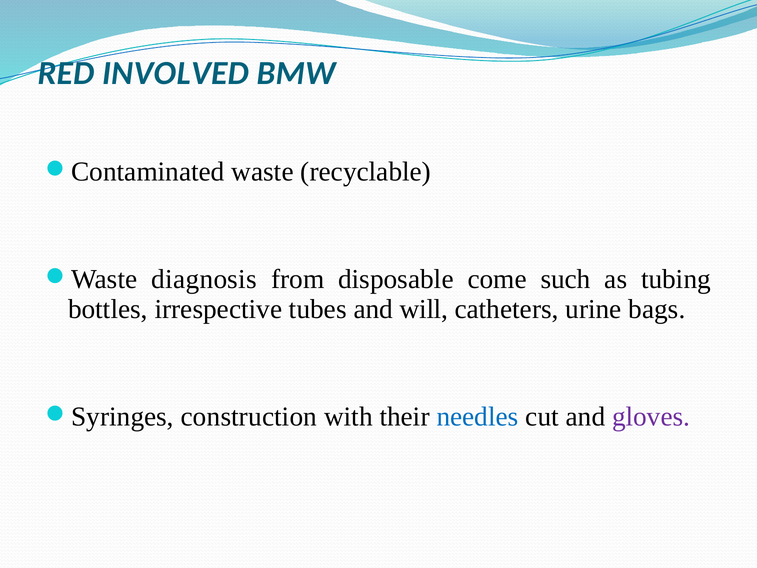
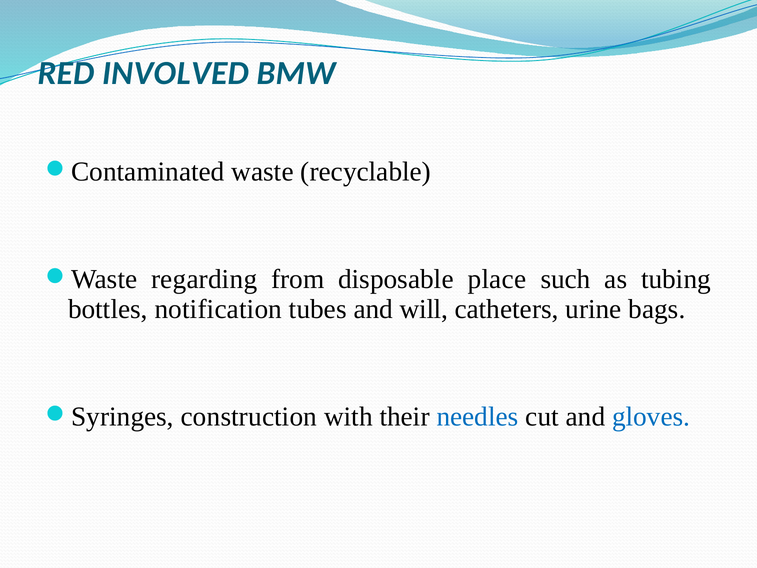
diagnosis: diagnosis -> regarding
come: come -> place
irrespective: irrespective -> notification
gloves colour: purple -> blue
